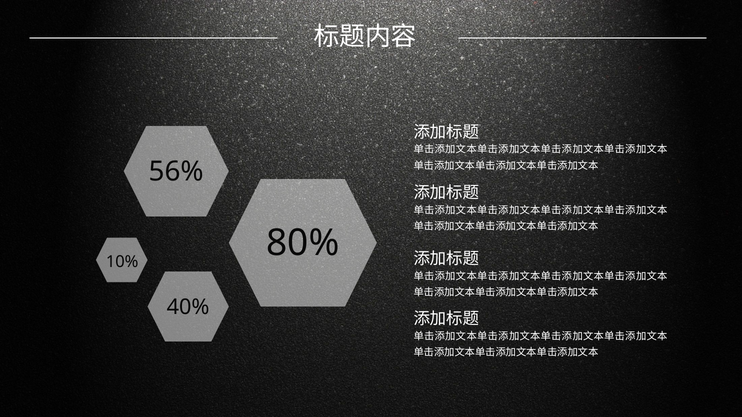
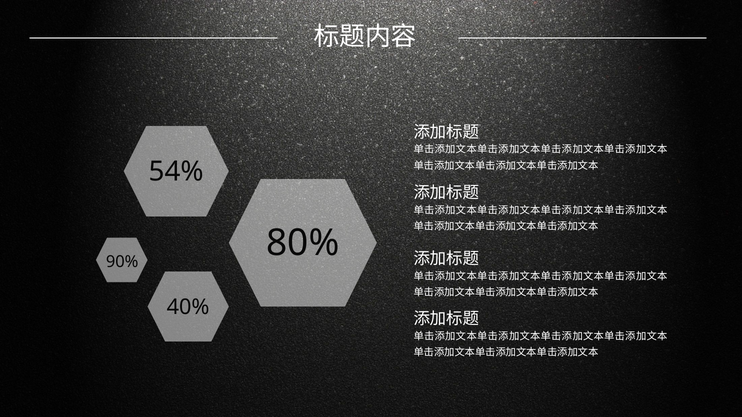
56%: 56% -> 54%
10%: 10% -> 90%
